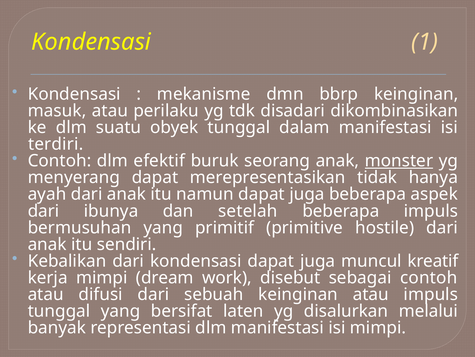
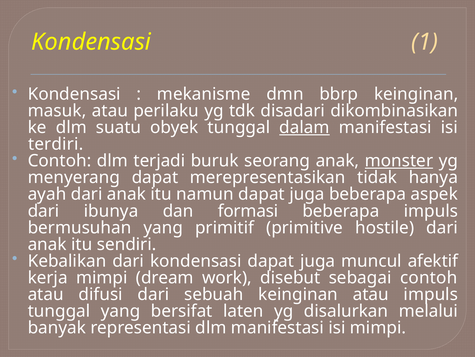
dalam underline: none -> present
efektif: efektif -> terjadi
setelah: setelah -> formasi
kreatif: kreatif -> afektif
